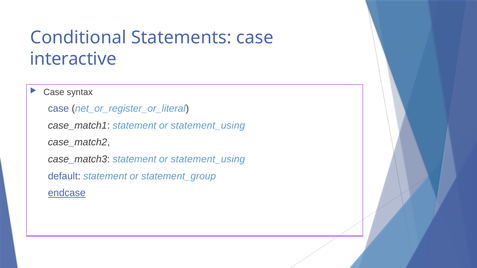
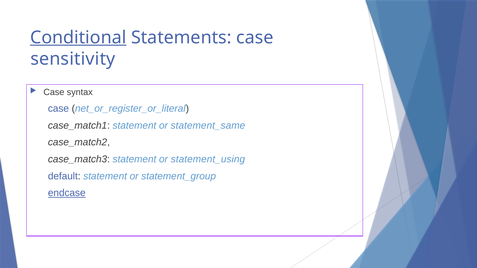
Conditional underline: none -> present
interactive: interactive -> sensitivity
case_match1 statement or statement_using: statement_using -> statement_same
